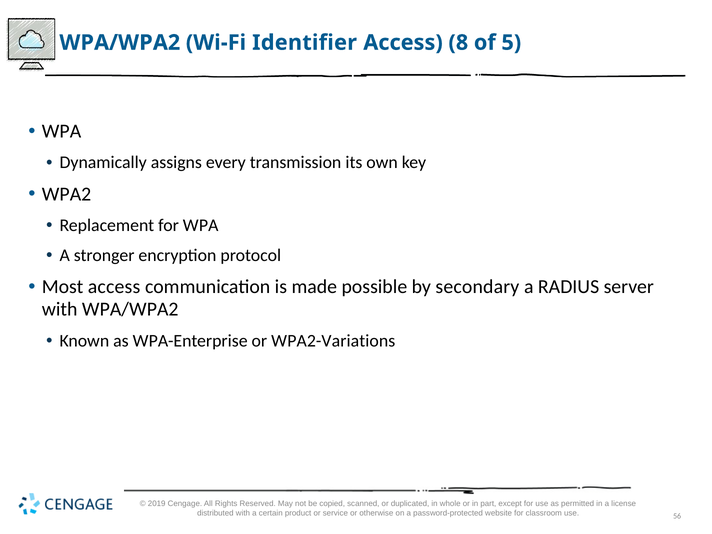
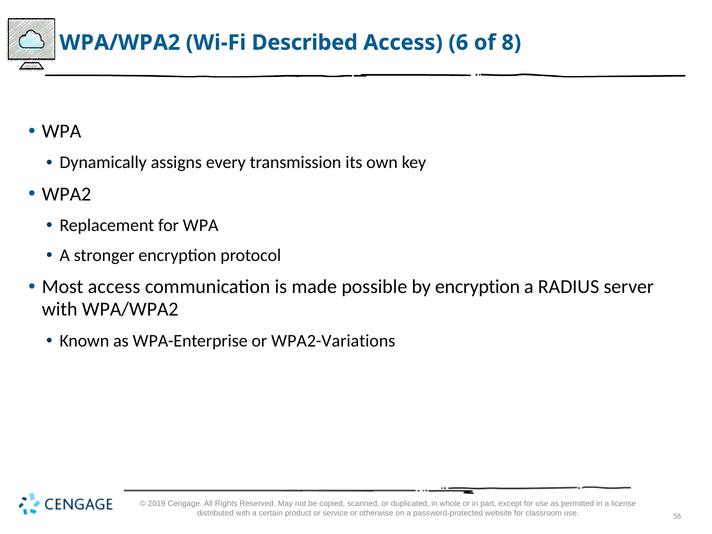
Identifier: Identifier -> Described
8: 8 -> 6
5: 5 -> 8
by secondary: secondary -> encryption
